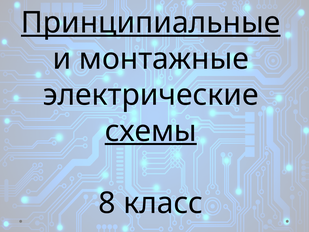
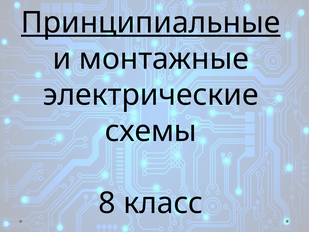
схемы underline: present -> none
